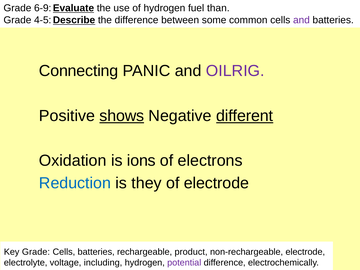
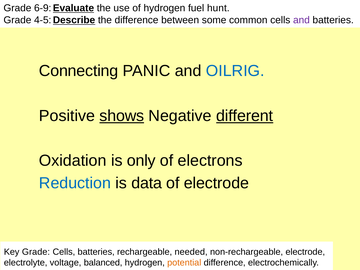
than: than -> hunt
OILRIG colour: purple -> blue
ions: ions -> only
they: they -> data
product: product -> needed
including: including -> balanced
potential colour: purple -> orange
